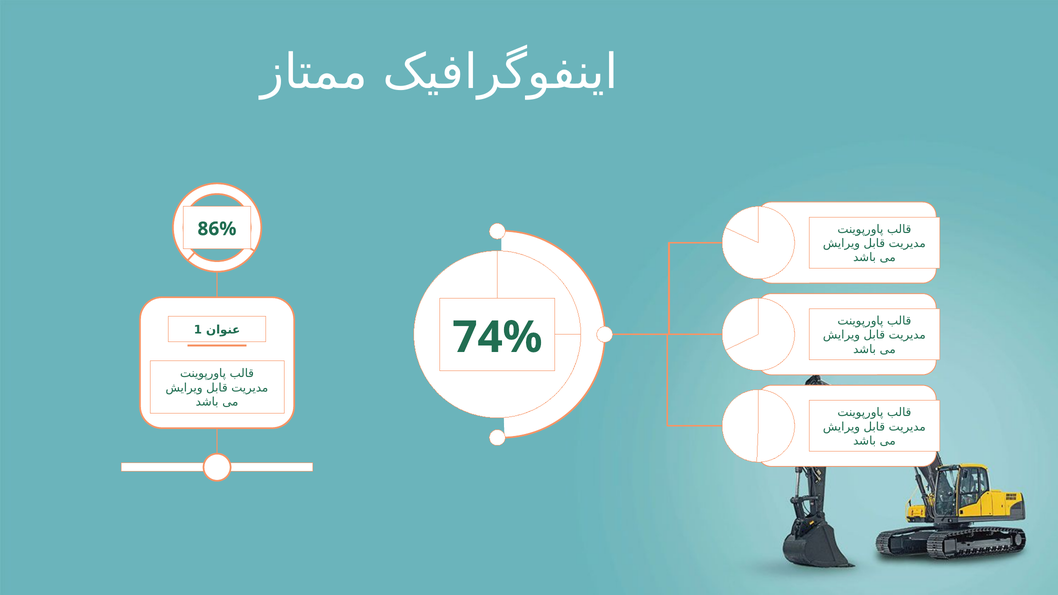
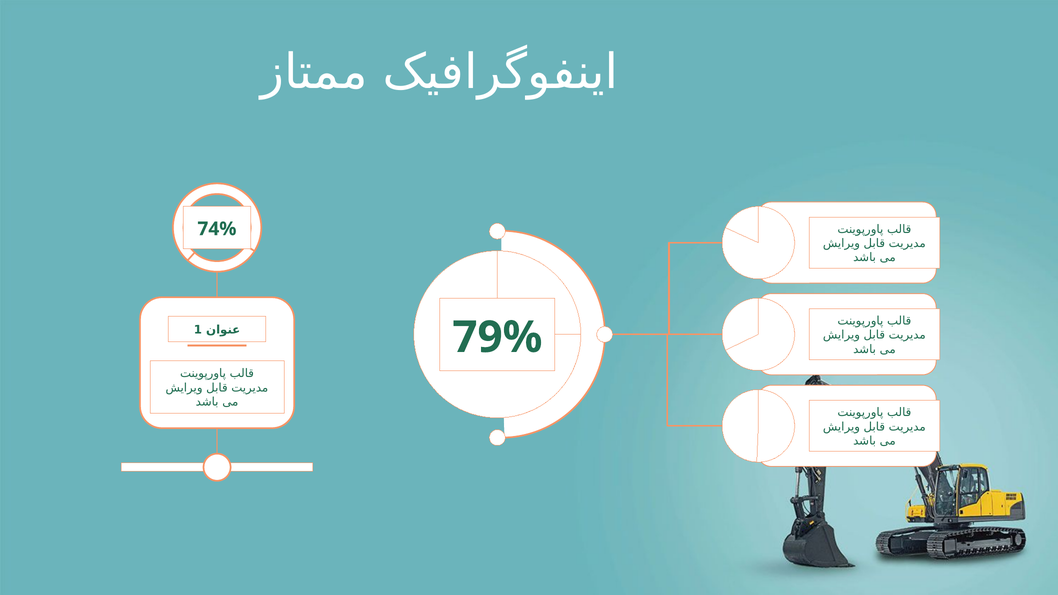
86%: 86% -> 74%
74%: 74% -> 79%
